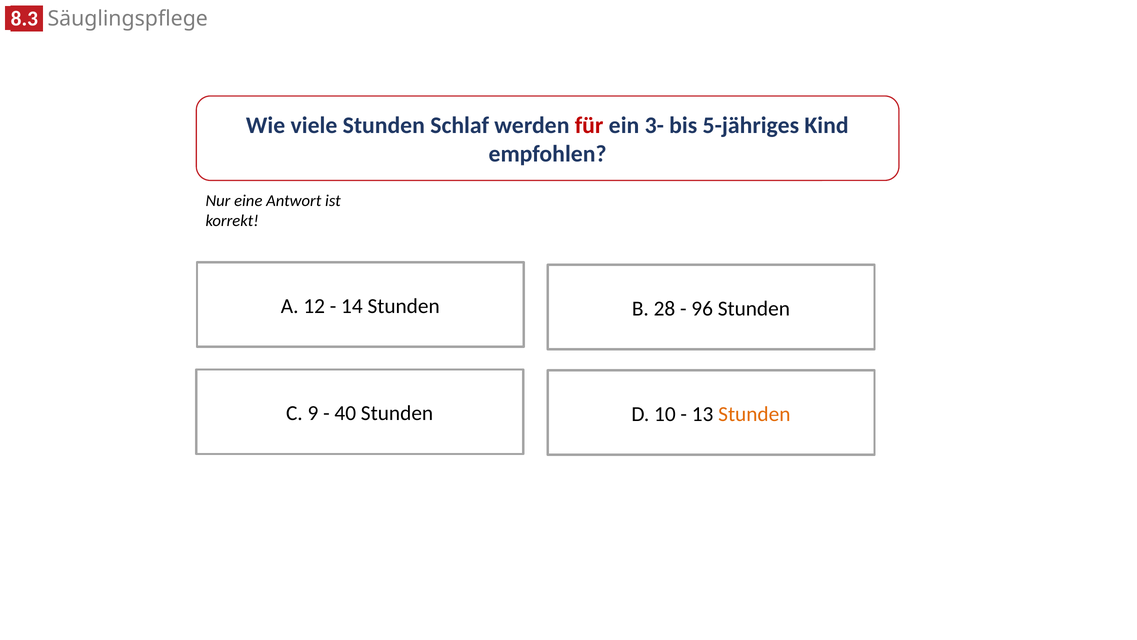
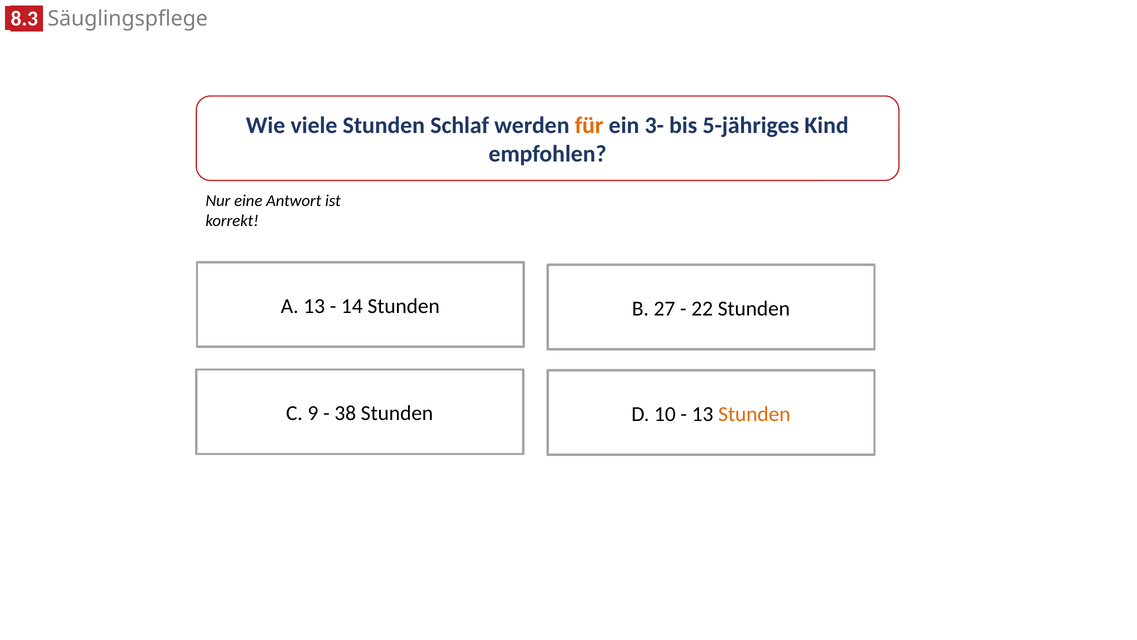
für colour: red -> orange
A 12: 12 -> 13
28: 28 -> 27
96: 96 -> 22
40: 40 -> 38
